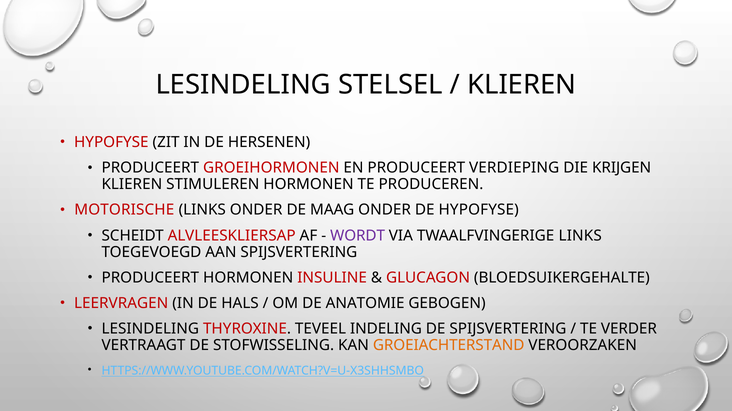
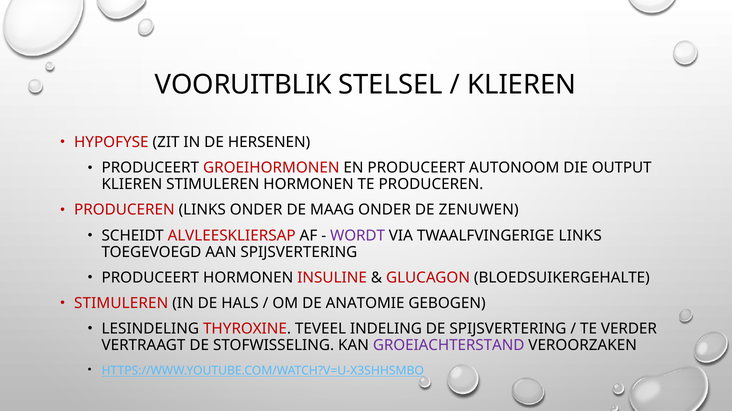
LESINDELING at (243, 85): LESINDELING -> VOORUITBLIK
VERDIEPING: VERDIEPING -> AUTONOOM
KRIJGEN: KRIJGEN -> OUTPUT
MOTORISCHE at (124, 210): MOTORISCHE -> PRODUCEREN
DE HYPOFYSE: HYPOFYSE -> ZENUWEN
LEERVRAGEN at (121, 304): LEERVRAGEN -> STIMULEREN
GROEIACHTERSTAND colour: orange -> purple
